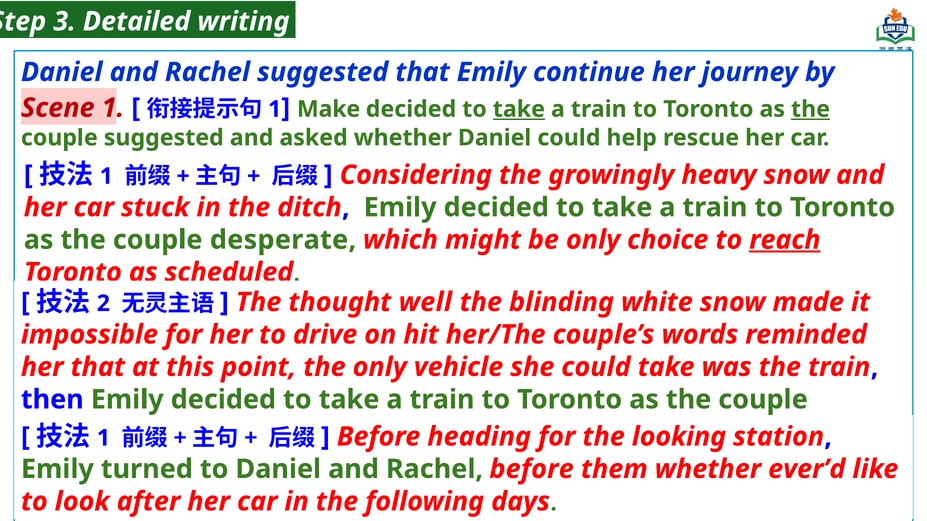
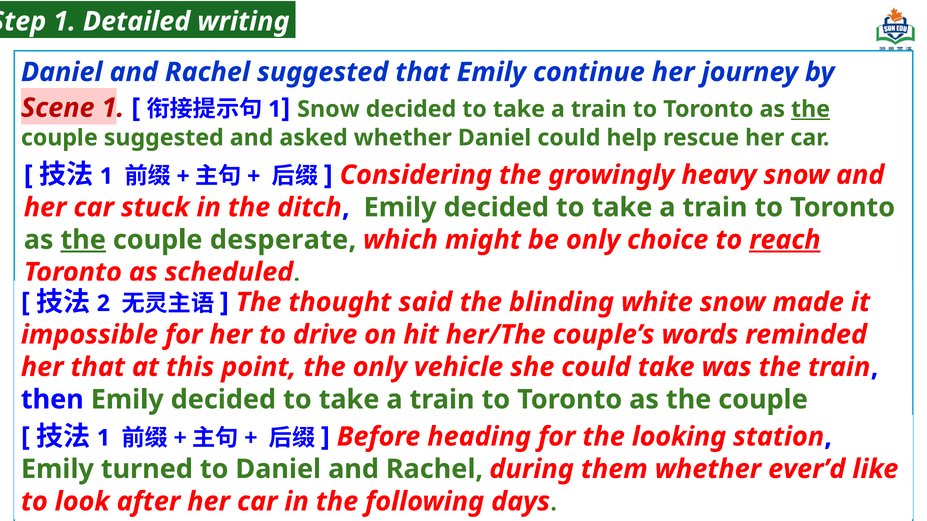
3 at (65, 22): 3 -> 1
1 Make: Make -> Snow
take at (519, 109) underline: present -> none
the at (83, 240) underline: none -> present
well: well -> said
Rachel before: before -> during
